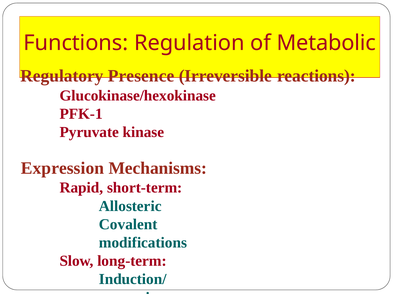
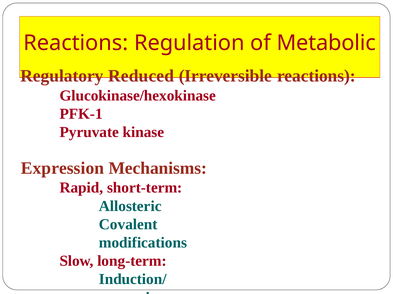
Functions at (76, 43): Functions -> Reactions
Presence: Presence -> Reduced
